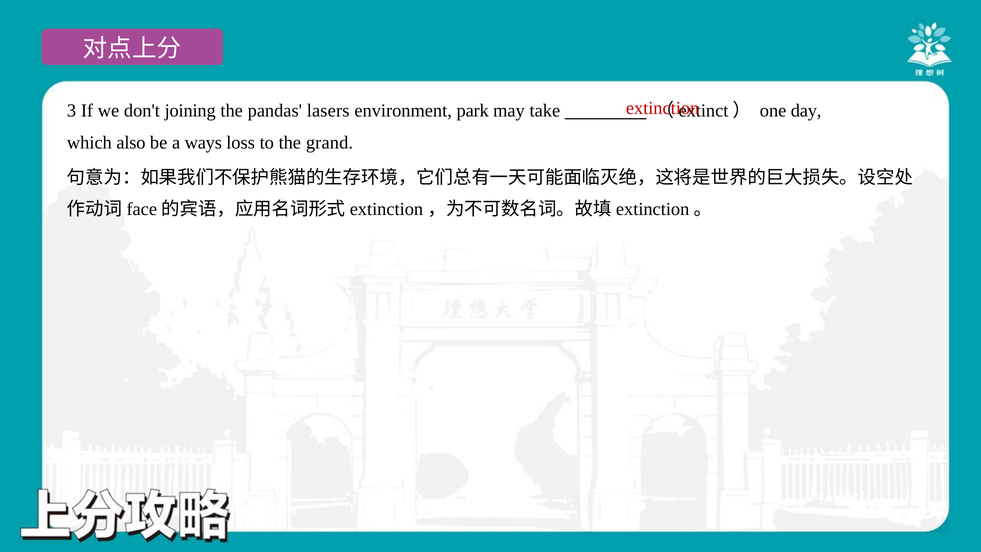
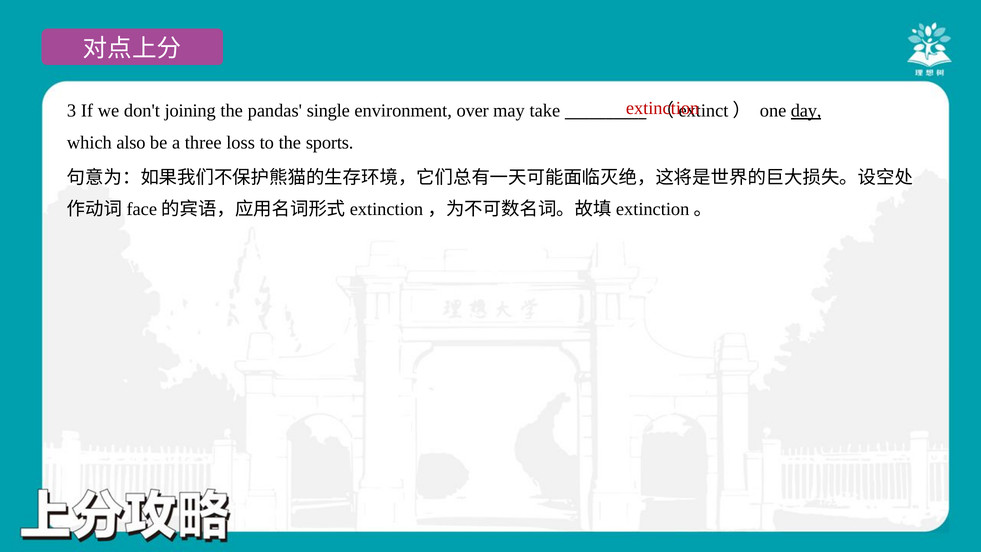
lasers: lasers -> single
park: park -> over
day underline: none -> present
ways: ways -> three
grand: grand -> sports
